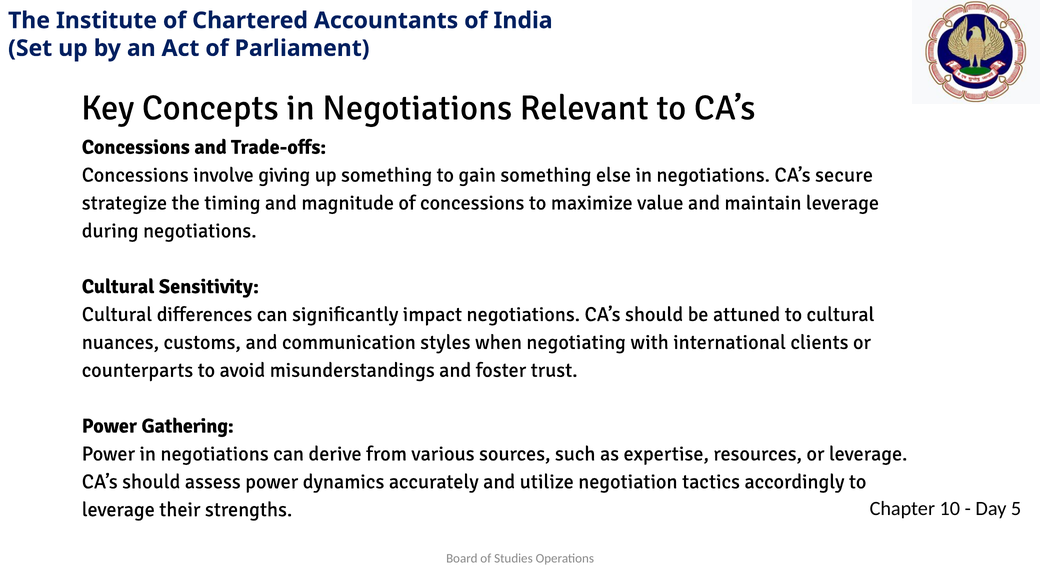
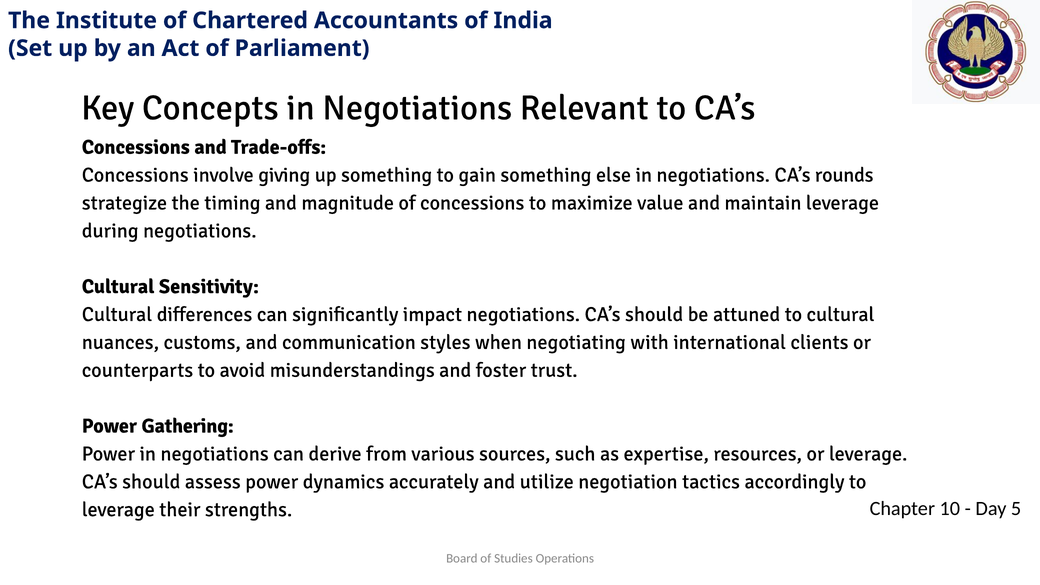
secure: secure -> rounds
